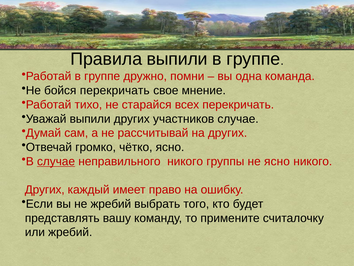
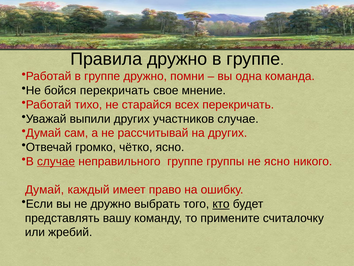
Правила выпили: выпили -> дружно
неправильного никого: никого -> группе
Других at (45, 189): Других -> Думай
не жребий: жребий -> дружно
кто underline: none -> present
